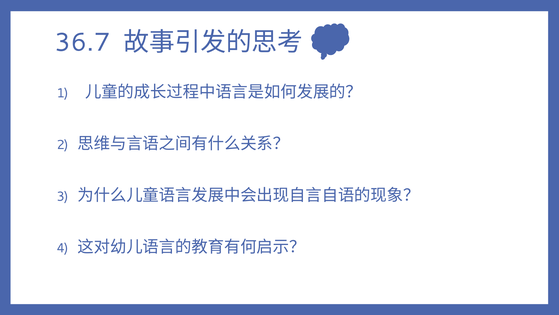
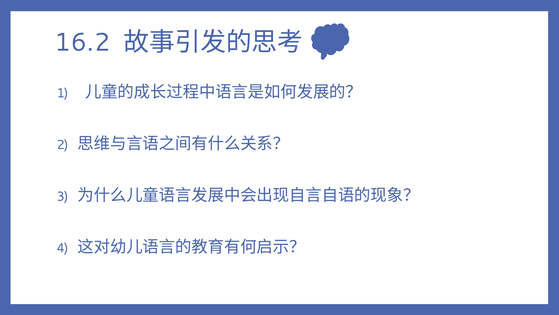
36.7: 36.7 -> 16.2
